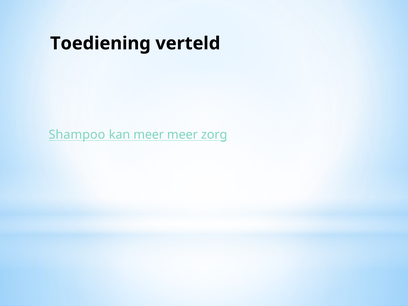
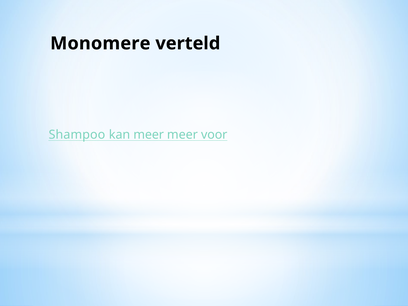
Toediening: Toediening -> Monomere
zorg: zorg -> voor
